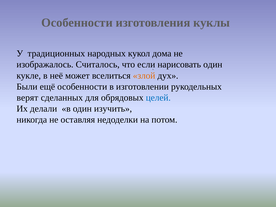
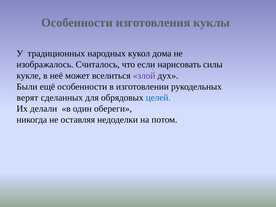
нарисовать один: один -> силы
злой colour: orange -> purple
изучить: изучить -> обереги
